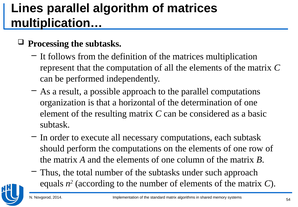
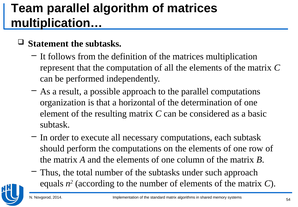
Lines: Lines -> Team
Processing: Processing -> Statement
